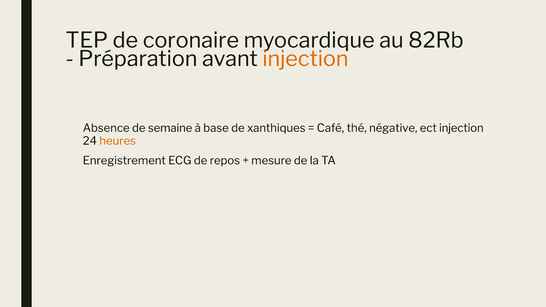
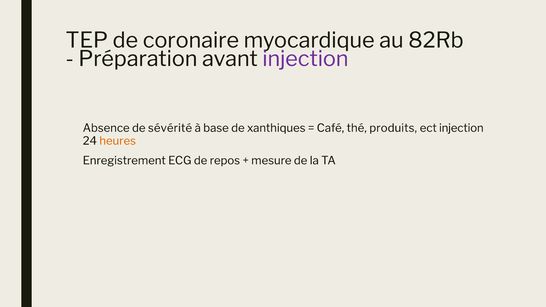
injection at (305, 59) colour: orange -> purple
semaine: semaine -> sévérité
négative: négative -> produits
